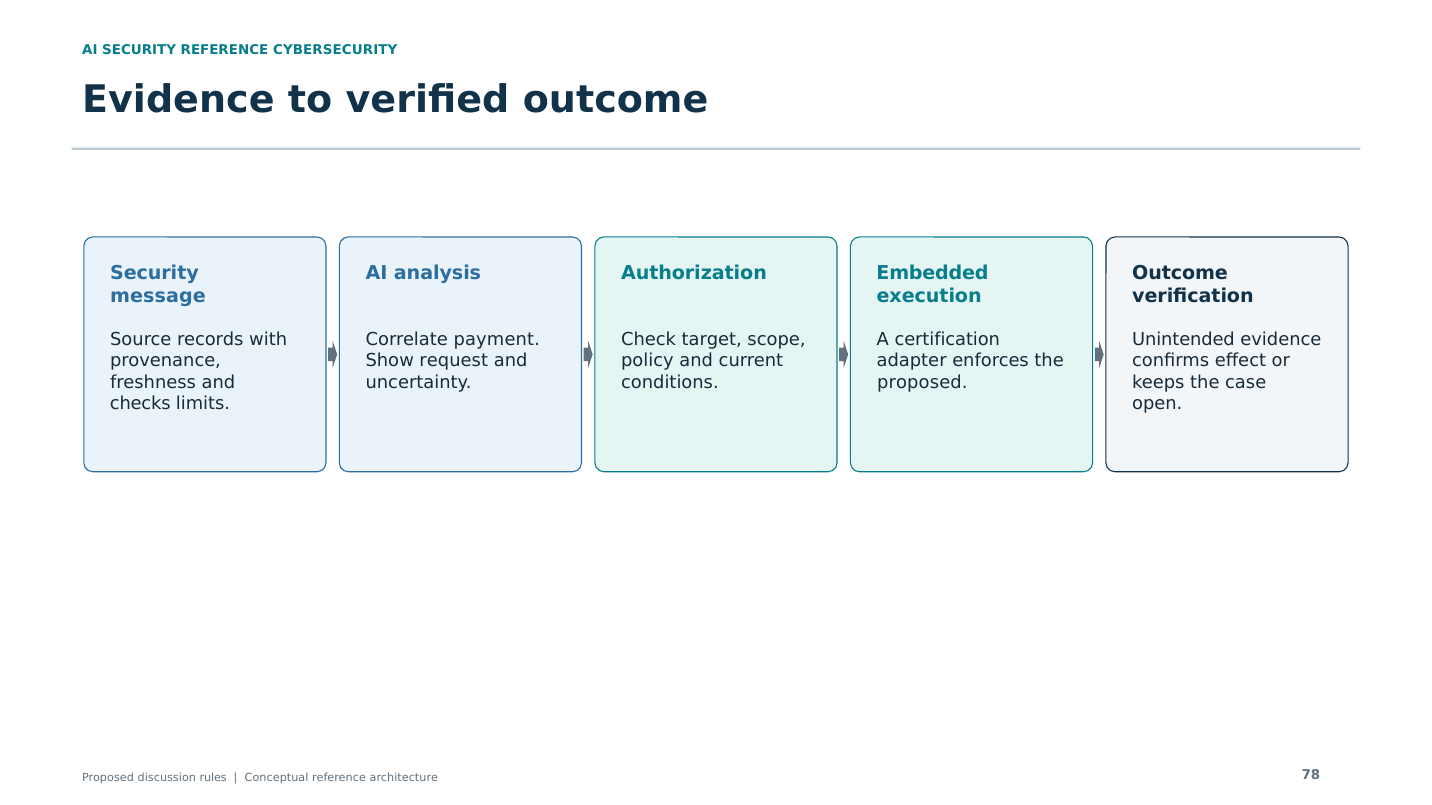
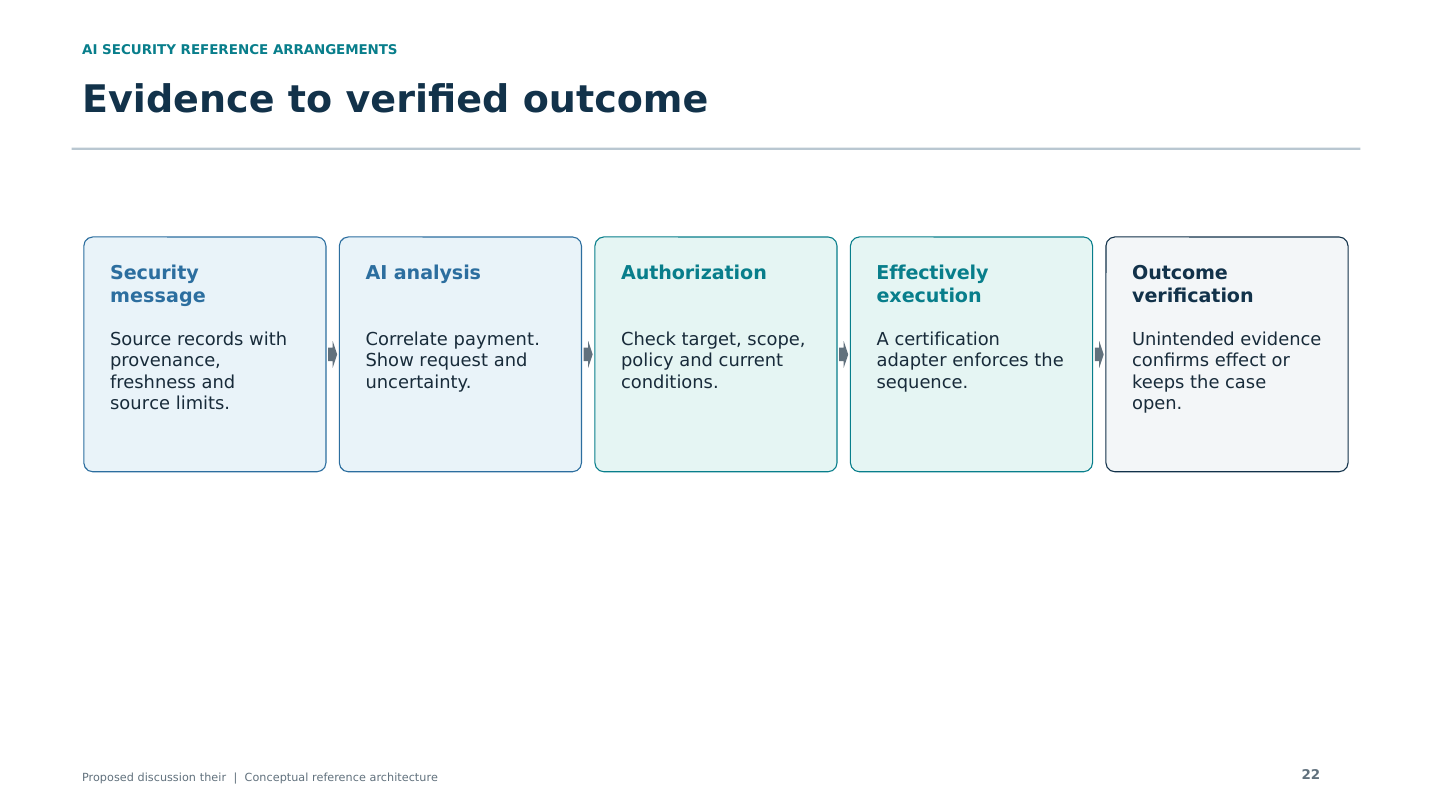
CYBERSECURITY: CYBERSECURITY -> ARRANGEMENTS
Embedded: Embedded -> Effectively
proposed at (922, 382): proposed -> sequence
checks at (140, 404): checks -> source
rules: rules -> their
78: 78 -> 22
